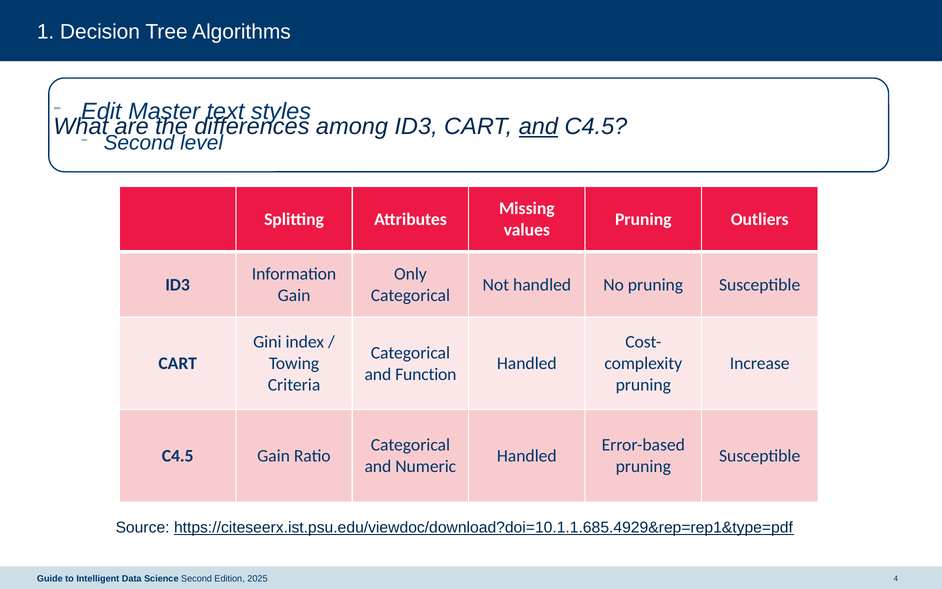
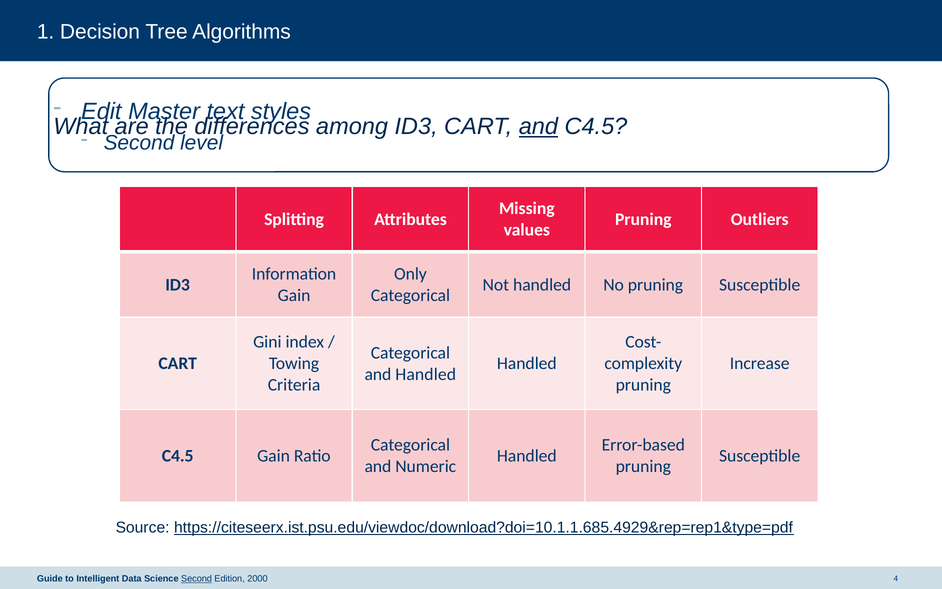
and Function: Function -> Handled
Second at (197, 579) underline: none -> present
2025: 2025 -> 2000
